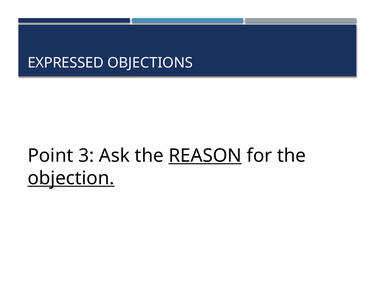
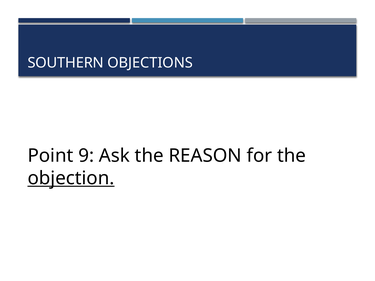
EXPRESSED: EXPRESSED -> SOUTHERN
3: 3 -> 9
REASON underline: present -> none
